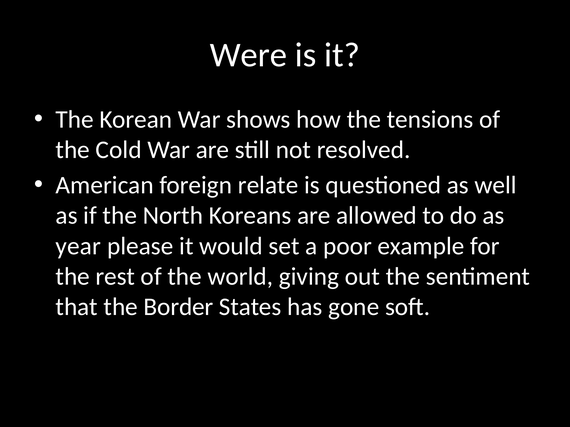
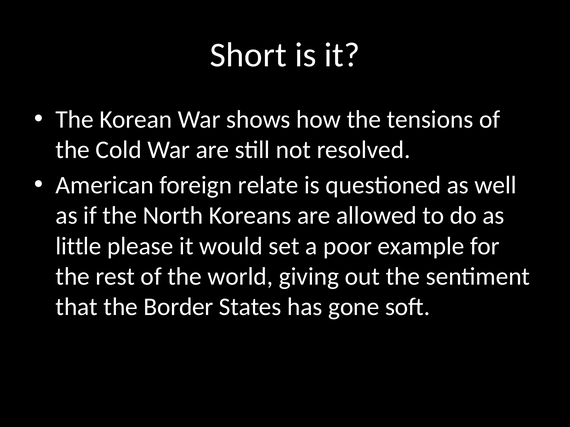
Were: Were -> Short
year: year -> little
